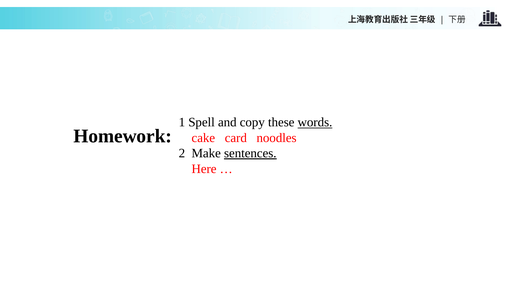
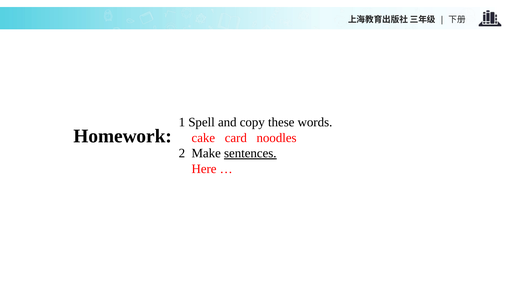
words underline: present -> none
